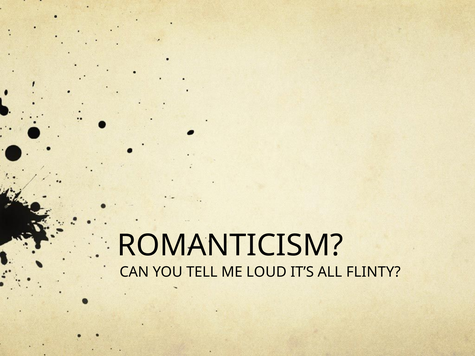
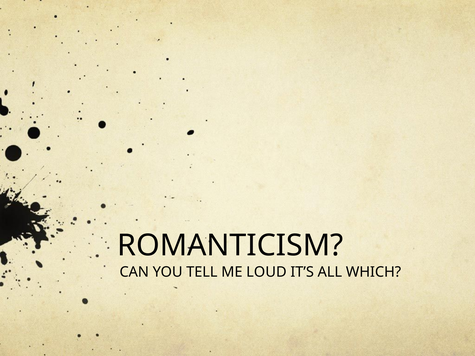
FLINTY: FLINTY -> WHICH
